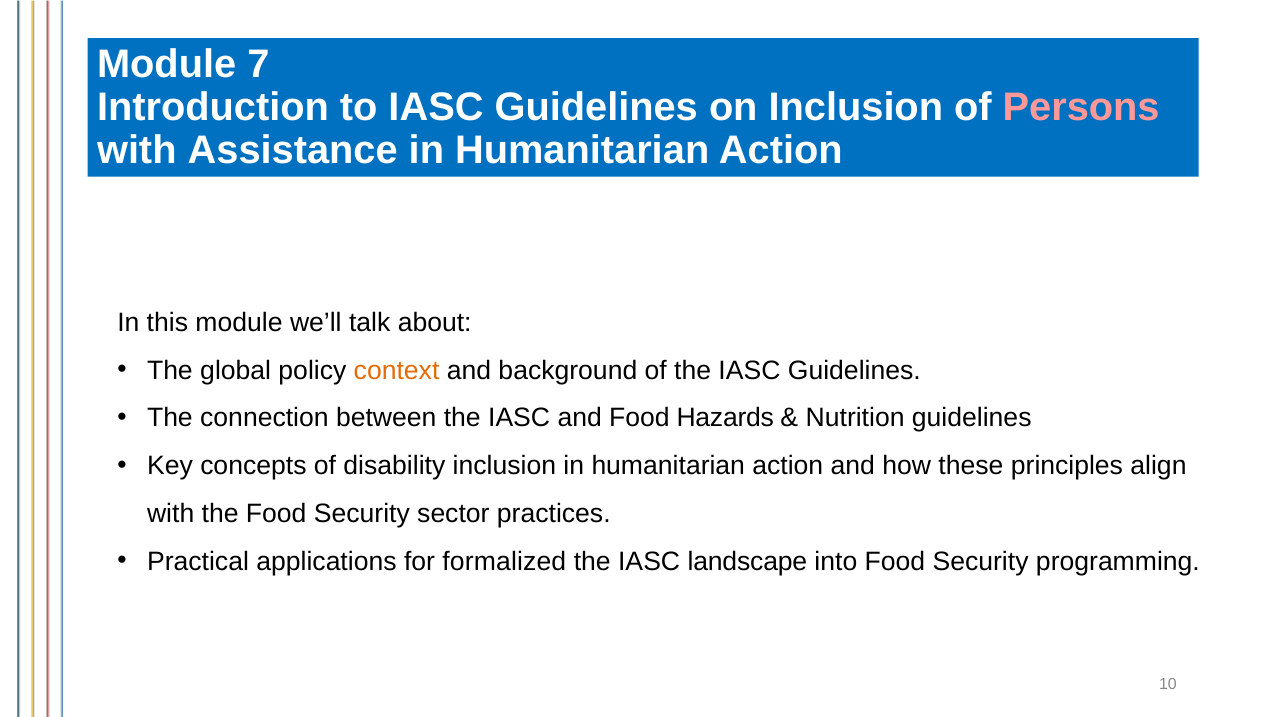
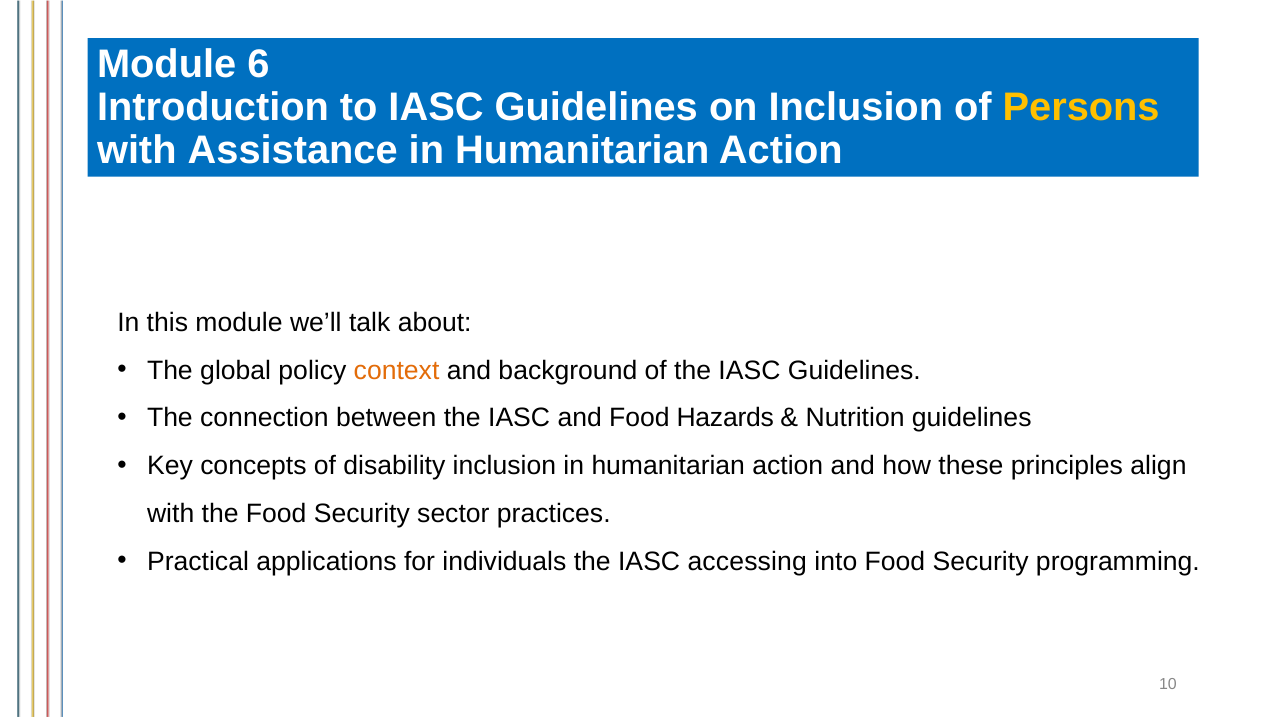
7: 7 -> 6
Persons colour: pink -> yellow
formalized: formalized -> individuals
landscape: landscape -> accessing
